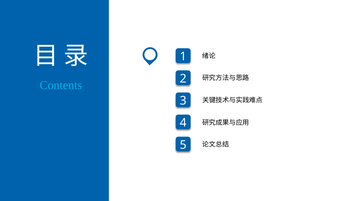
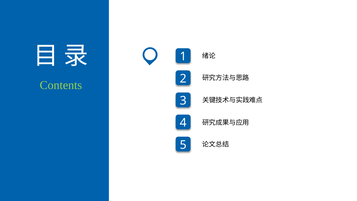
Contents colour: light blue -> light green
